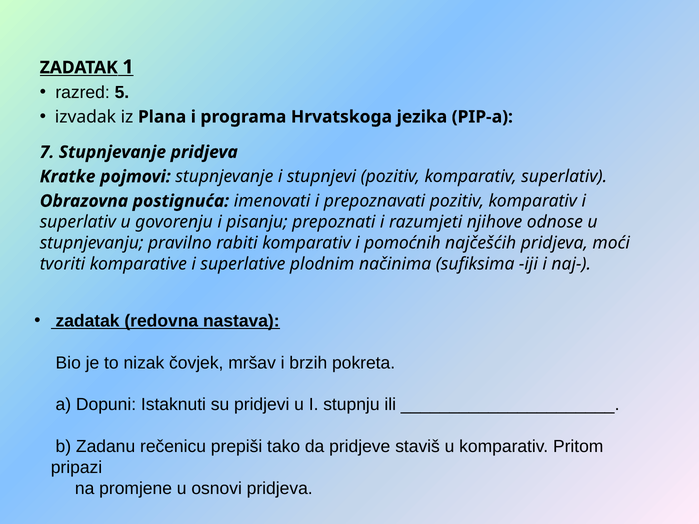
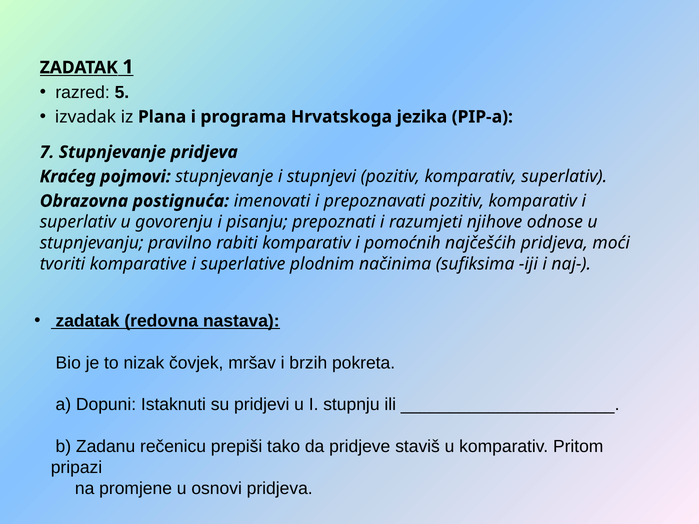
Kratke: Kratke -> Kraćeg
